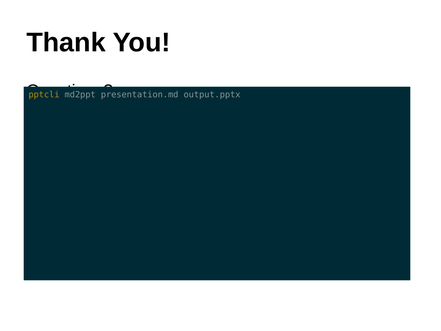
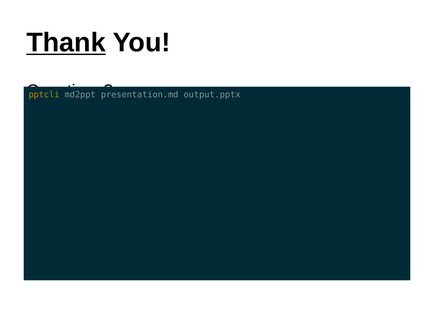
Thank underline: none -> present
